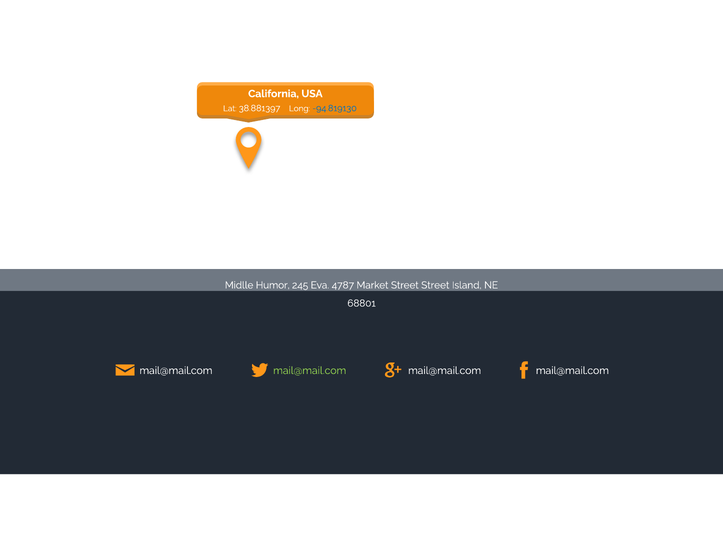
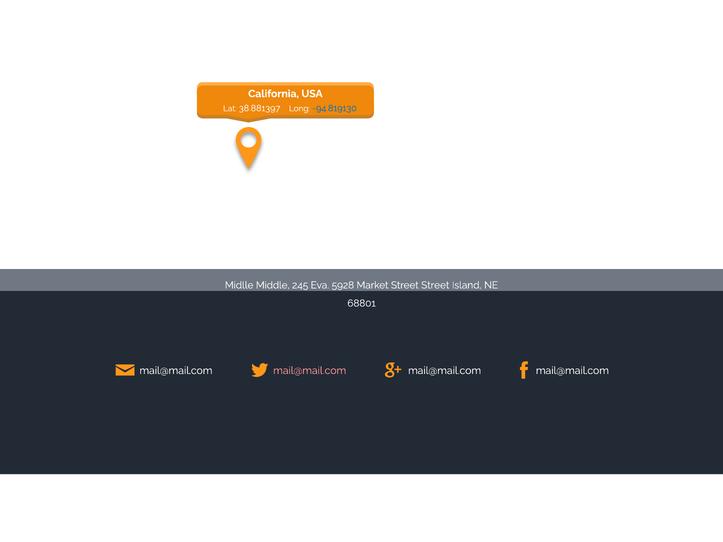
Humor: Humor -> Middle
4787: 4787 -> 5928
mail@mail.com at (310, 371) colour: light green -> pink
